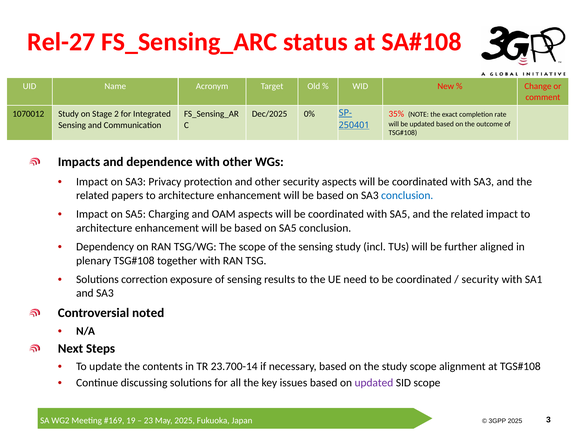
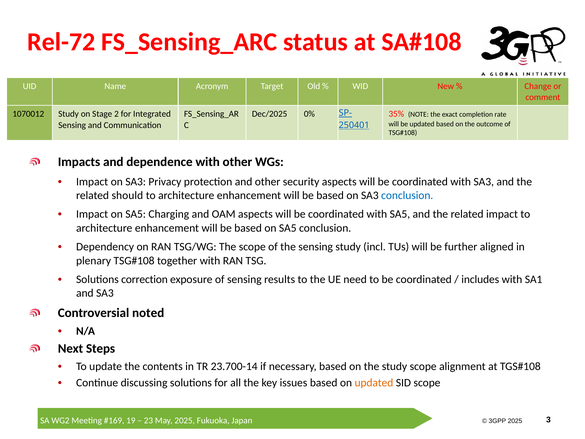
Rel-27: Rel-27 -> Rel-72
papers: papers -> should
security at (480, 279): security -> includes
updated at (374, 383) colour: purple -> orange
